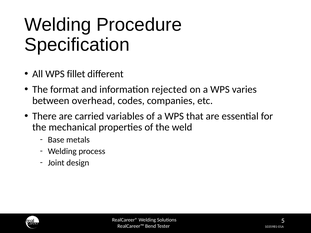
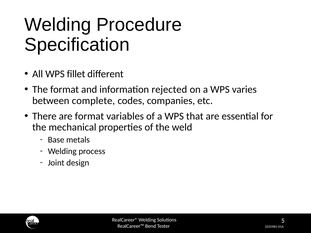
overhead: overhead -> complete
are carried: carried -> format
